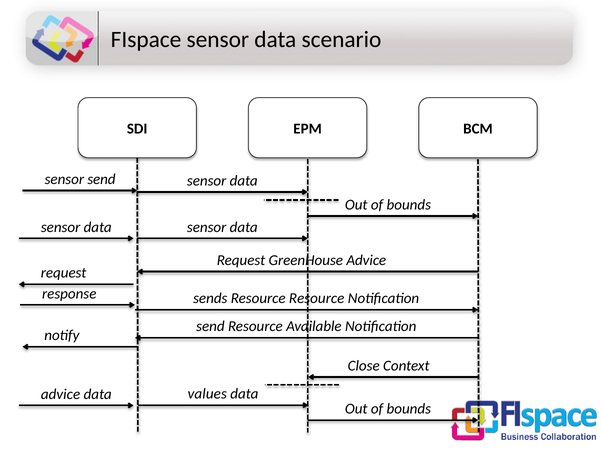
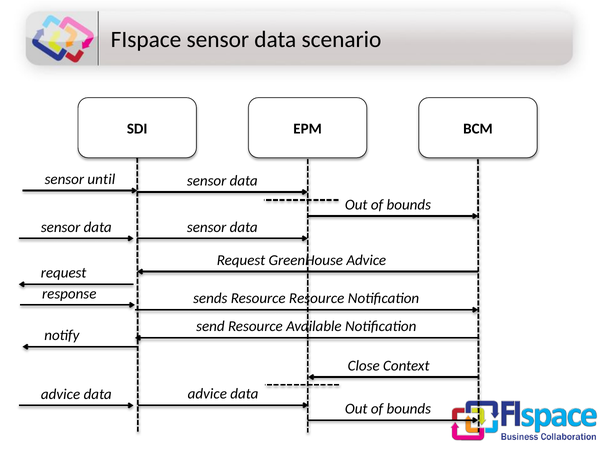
sensor send: send -> until
values at (207, 394): values -> advice
